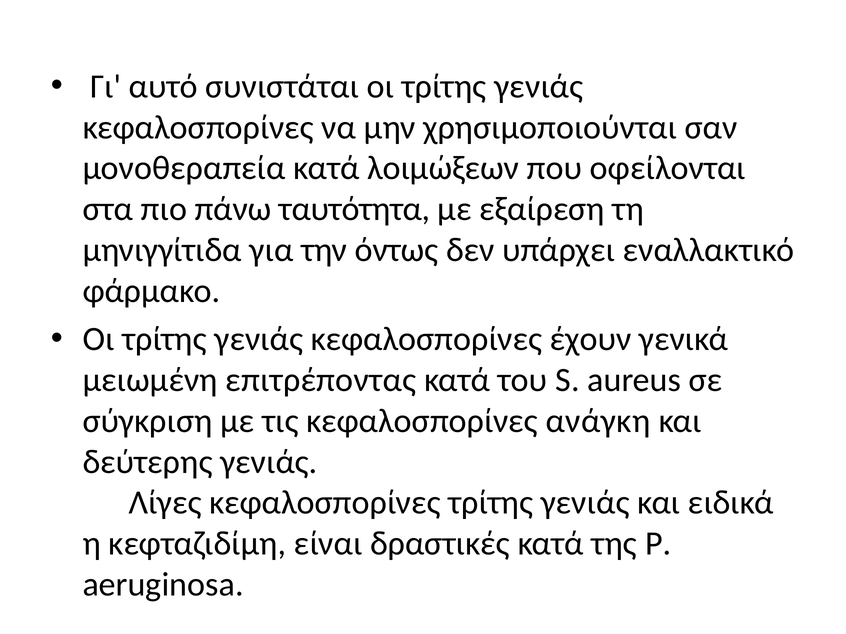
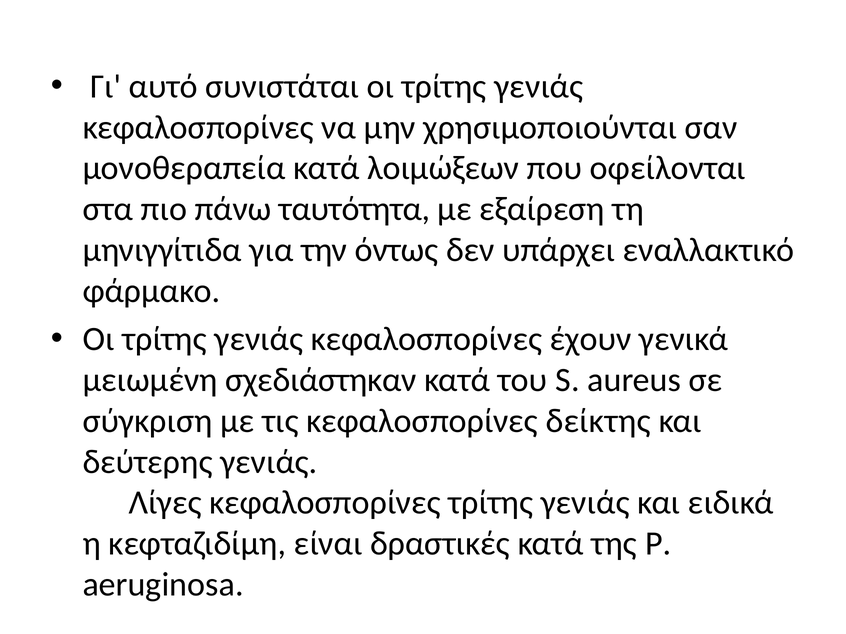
επιτρέποντας: επιτρέποντας -> σχεδιάστηκαν
ανάγκη: ανάγκη -> δείκτης
